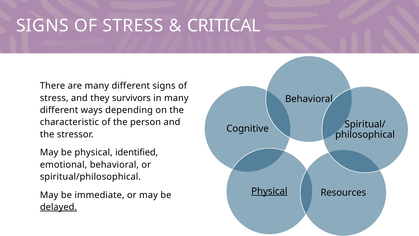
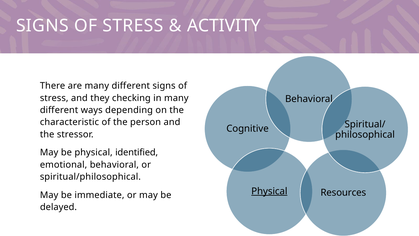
CRITICAL: CRITICAL -> ACTIVITY
survivors: survivors -> checking
delayed underline: present -> none
